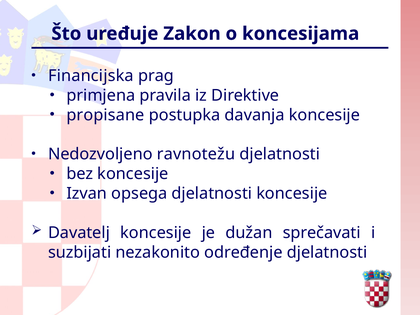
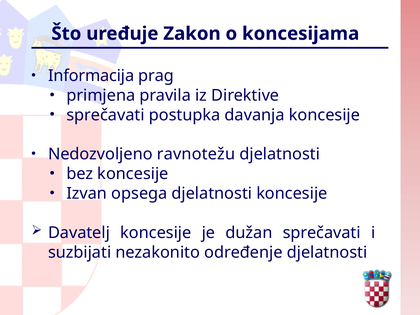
Financijska: Financijska -> Informacija
propisane at (105, 115): propisane -> sprečavati
